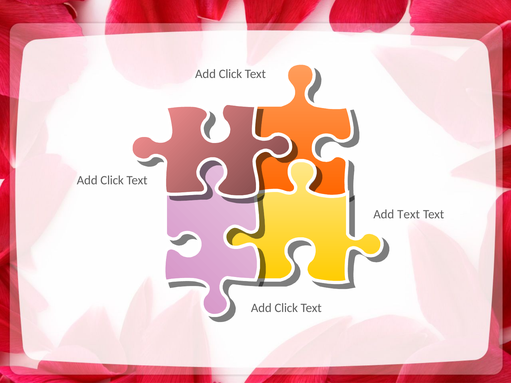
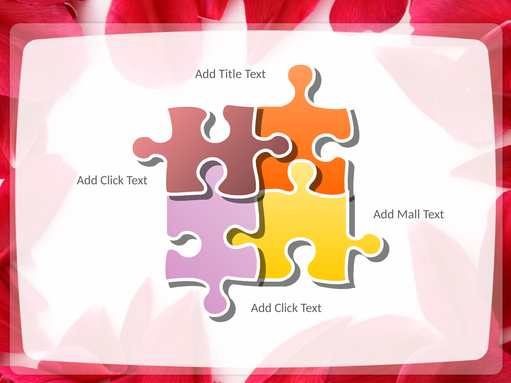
Click at (230, 74): Click -> Title
Add Text: Text -> Mall
